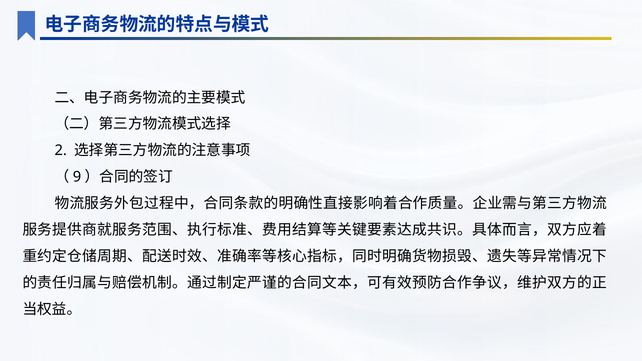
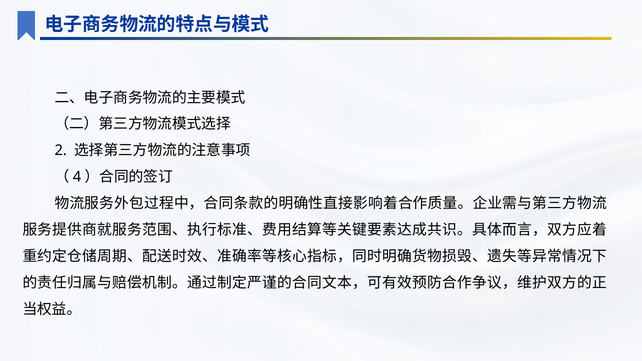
9: 9 -> 4
